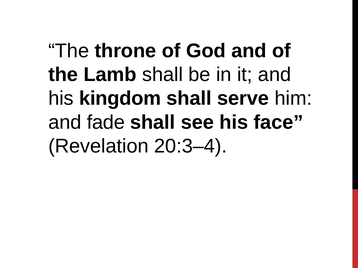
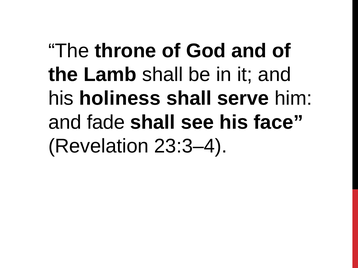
kingdom: kingdom -> holiness
20:3–4: 20:3–4 -> 23:3–4
